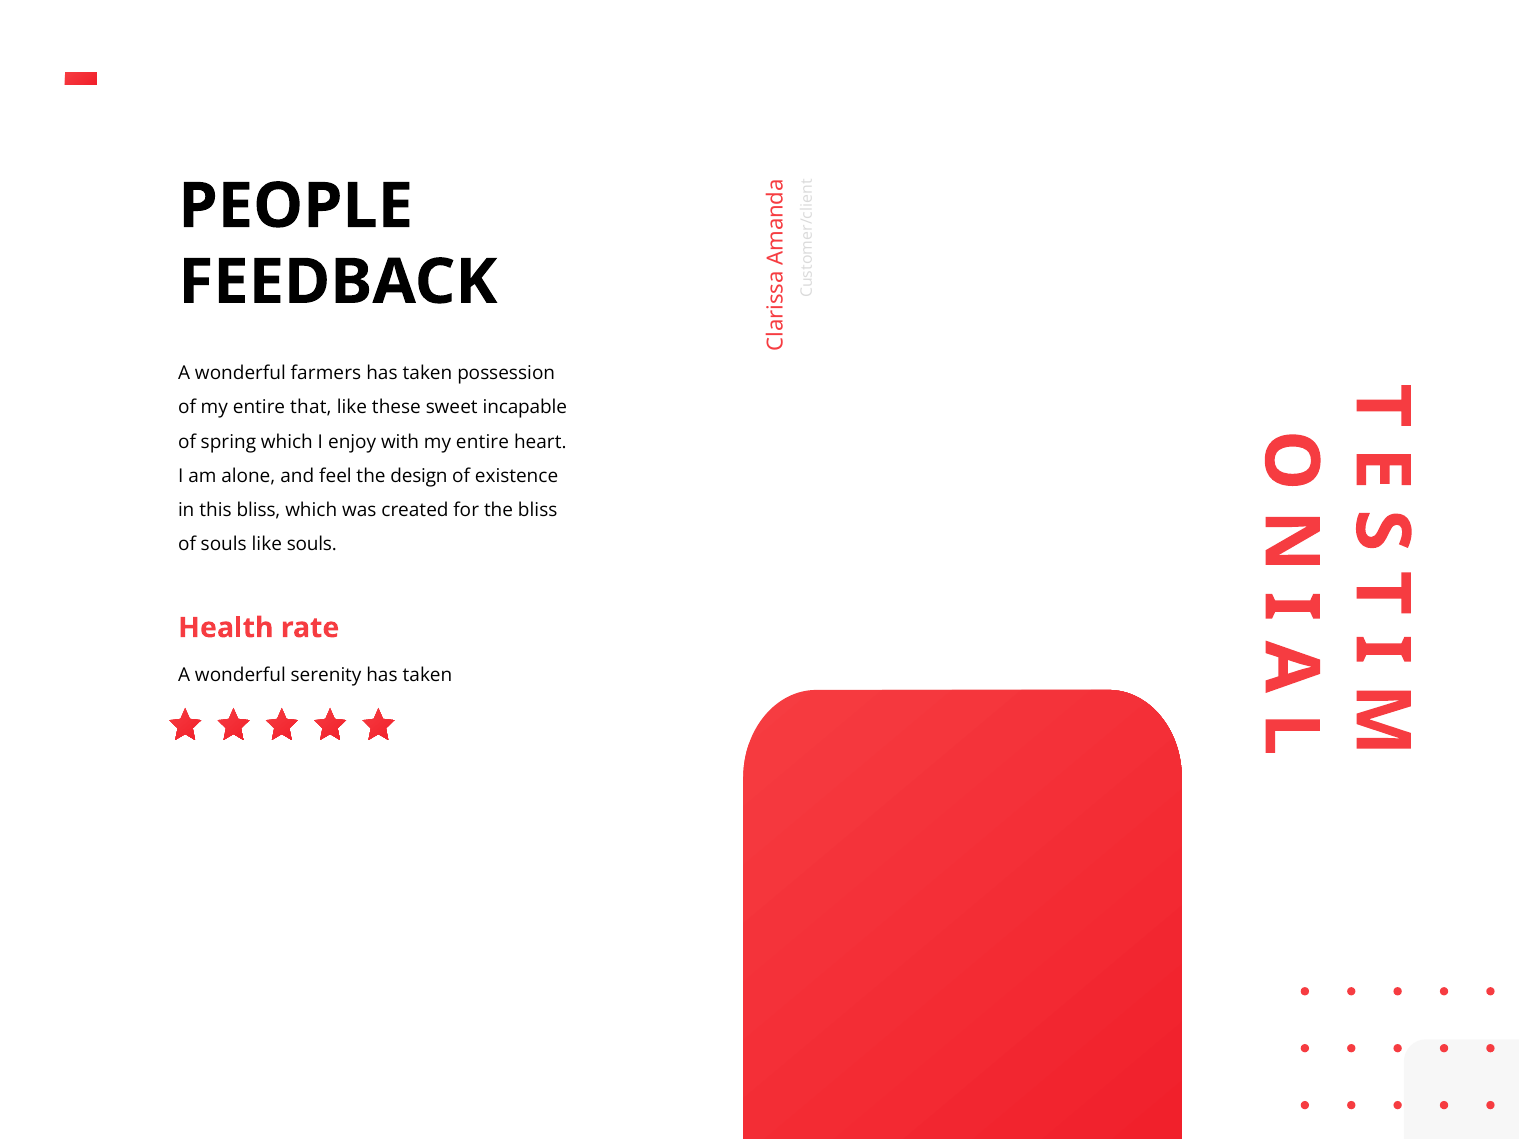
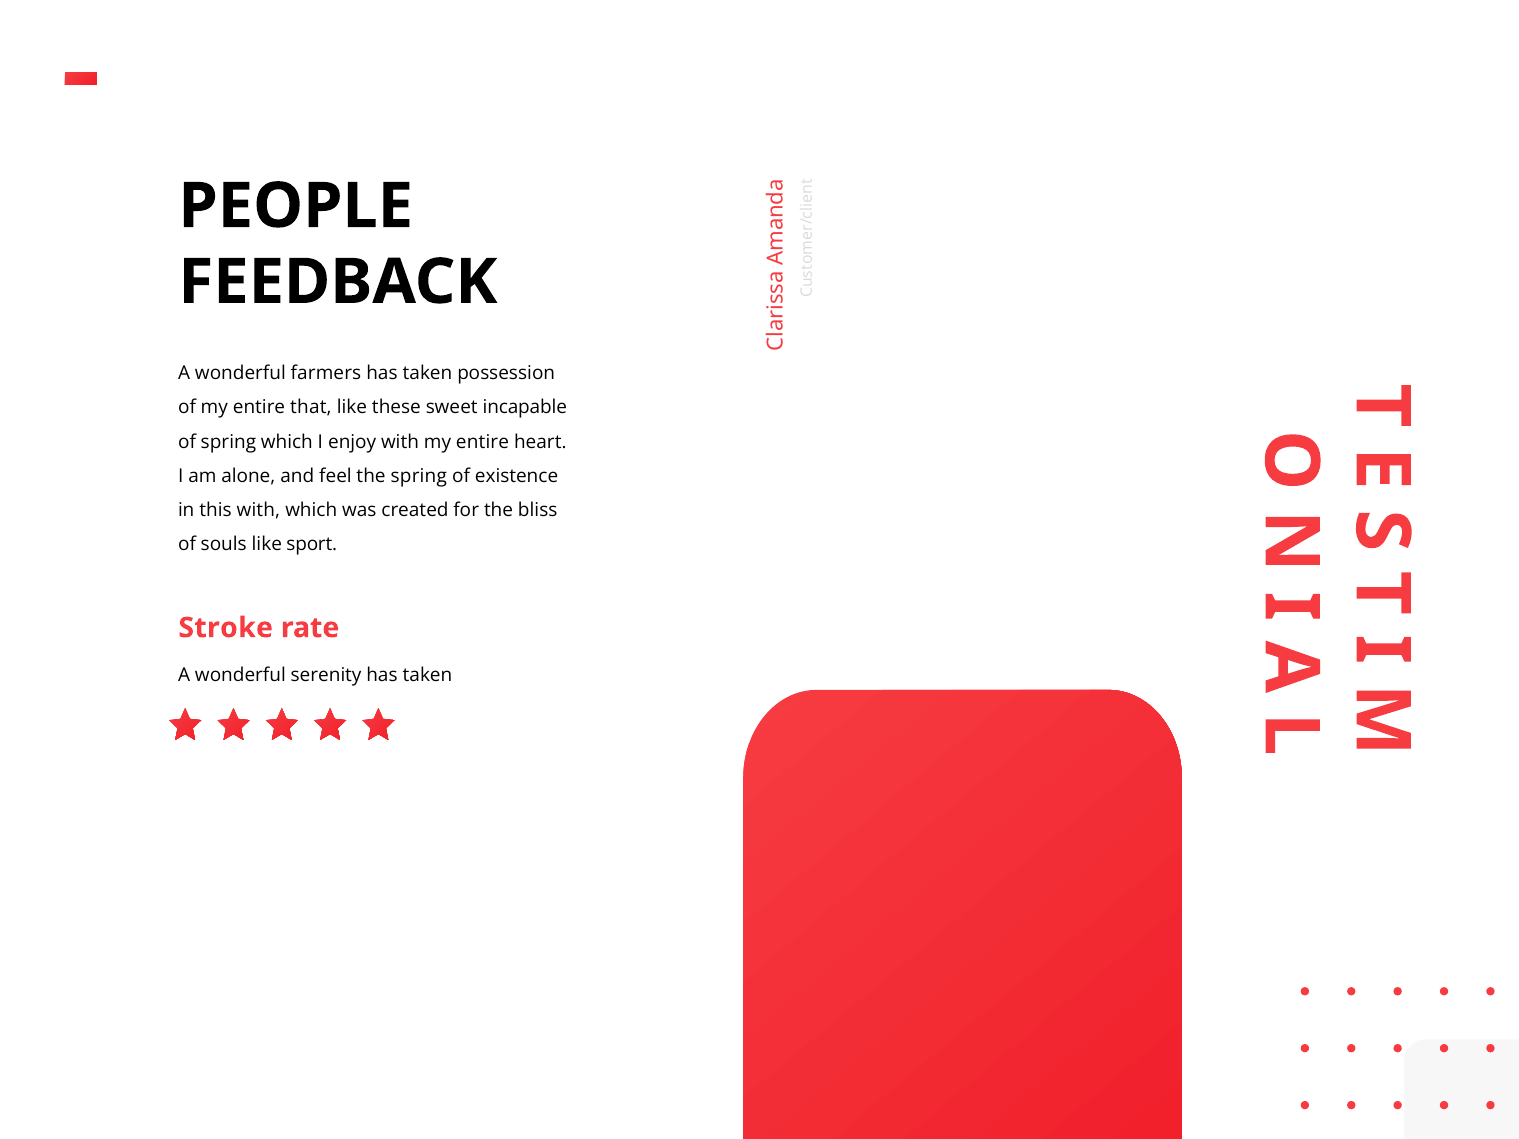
the design: design -> spring
this bliss: bliss -> with
like souls: souls -> sport
Health: Health -> Stroke
